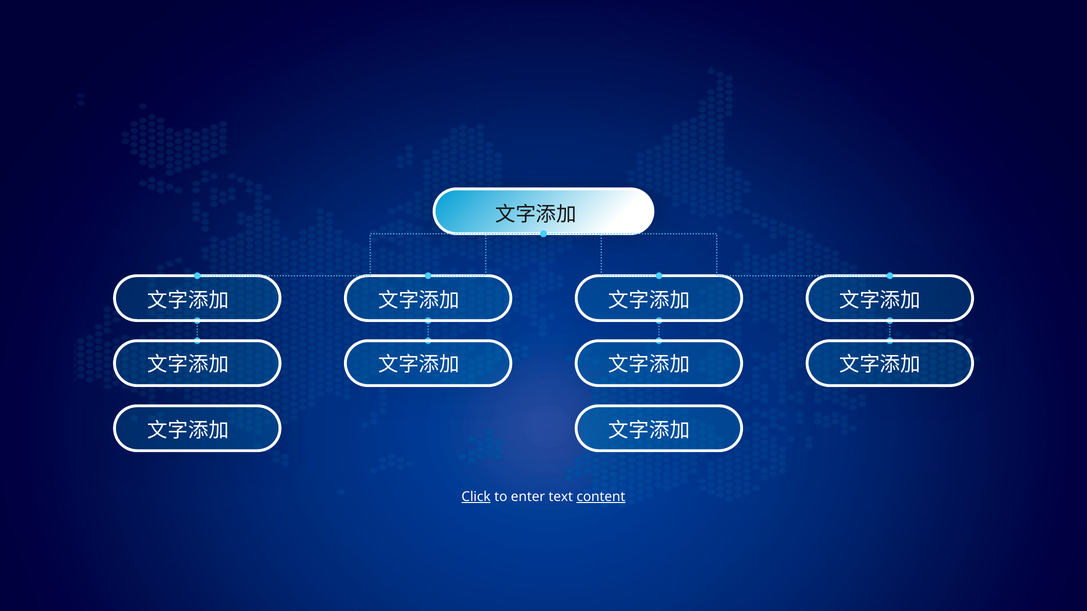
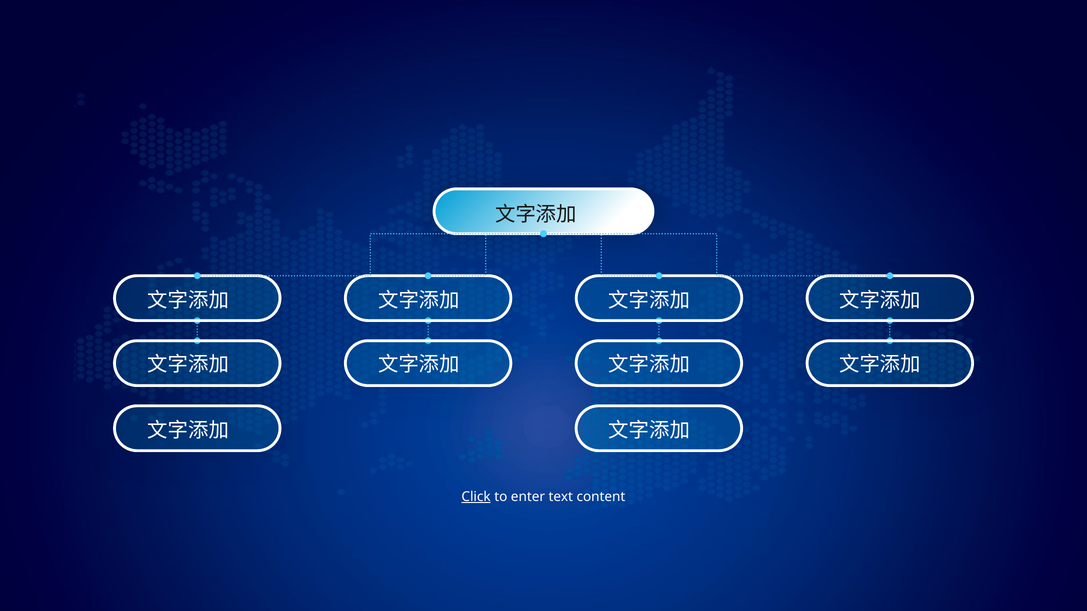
content underline: present -> none
